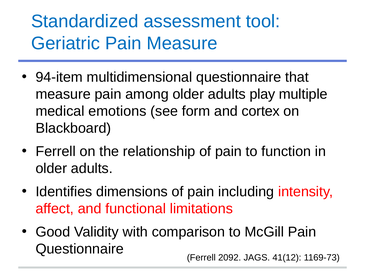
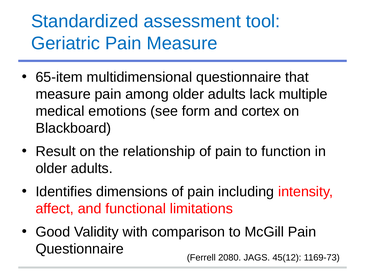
94-item: 94-item -> 65-item
play: play -> lack
Ferrell at (56, 151): Ferrell -> Result
2092: 2092 -> 2080
41(12: 41(12 -> 45(12
